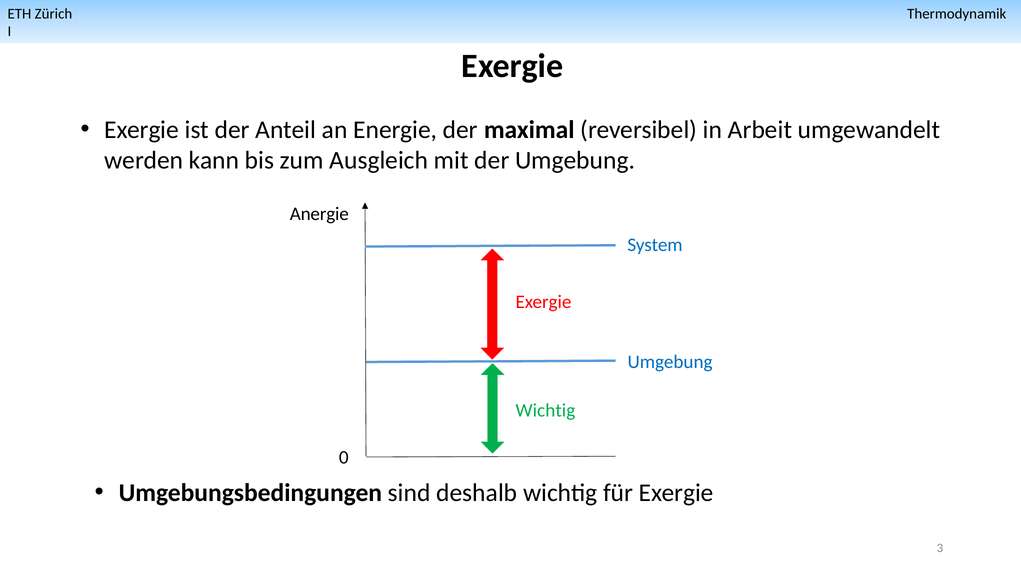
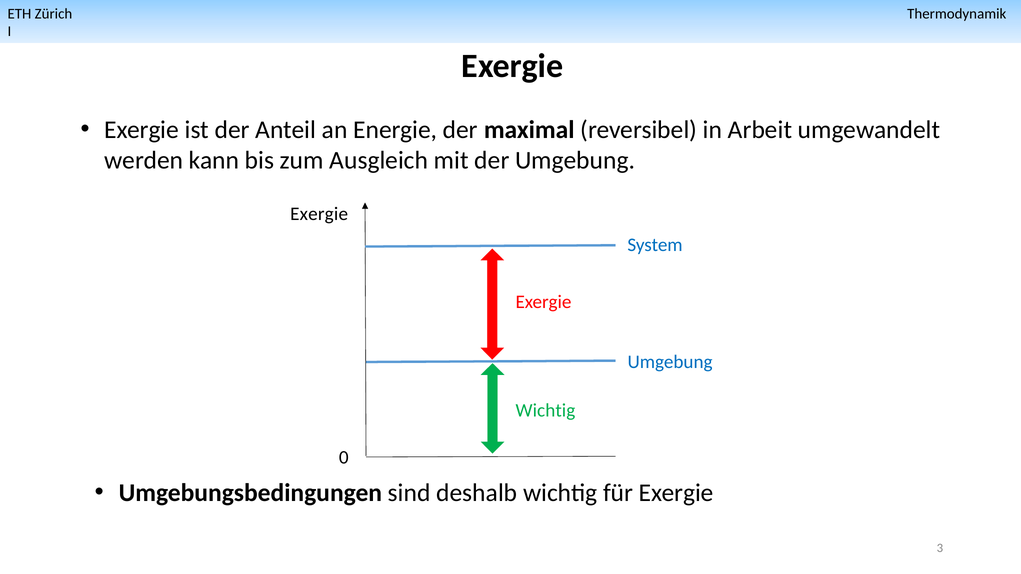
Anergie at (319, 214): Anergie -> Exergie
